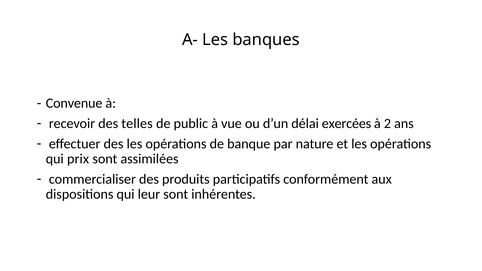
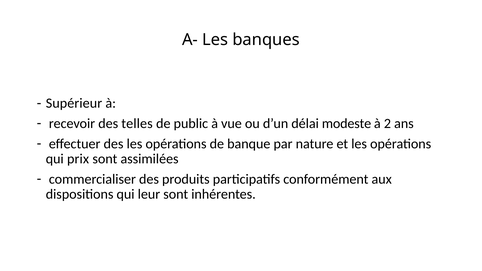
Convenue: Convenue -> Supérieur
exercées: exercées -> modeste
